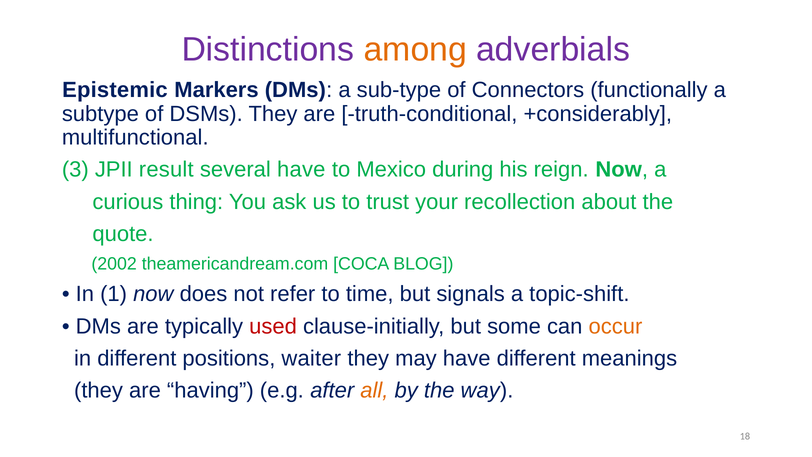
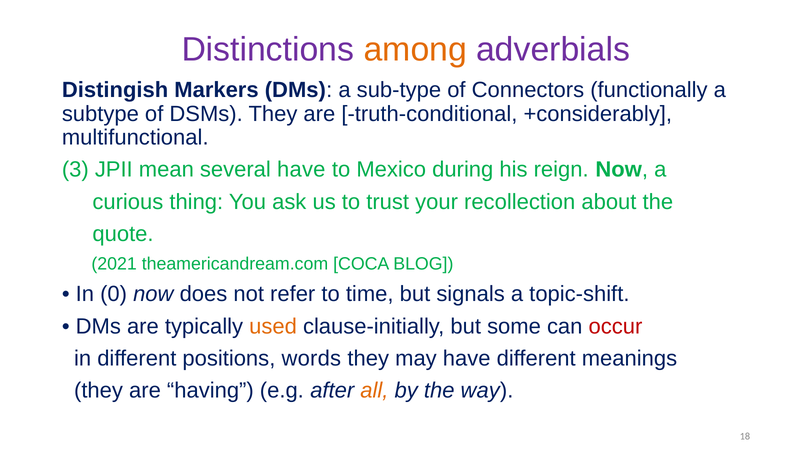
Epistemic: Epistemic -> Distingish
result: result -> mean
2002: 2002 -> 2021
1: 1 -> 0
used colour: red -> orange
occur colour: orange -> red
waiter: waiter -> words
